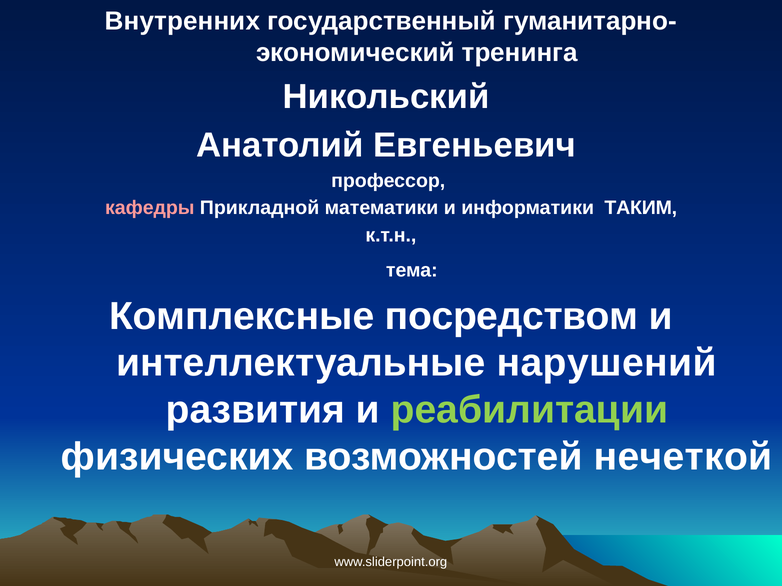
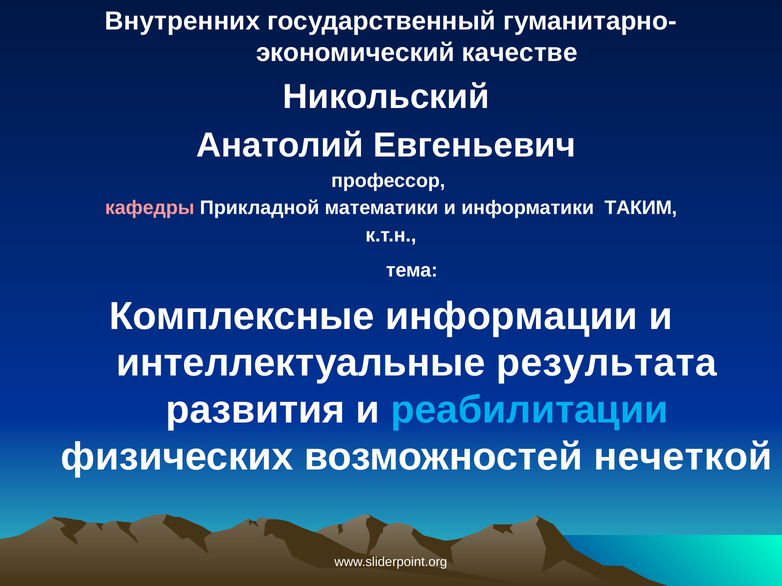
тренинга: тренинга -> качестве
посредством: посредством -> информации
нарушений: нарушений -> результата
реабилитации colour: light green -> light blue
